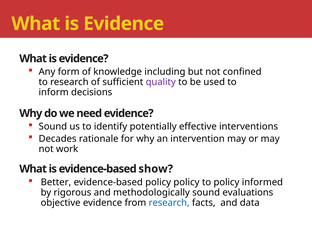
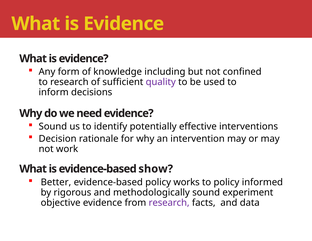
Decades: Decades -> Decision
policy policy: policy -> works
evaluations: evaluations -> experiment
research at (169, 203) colour: blue -> purple
